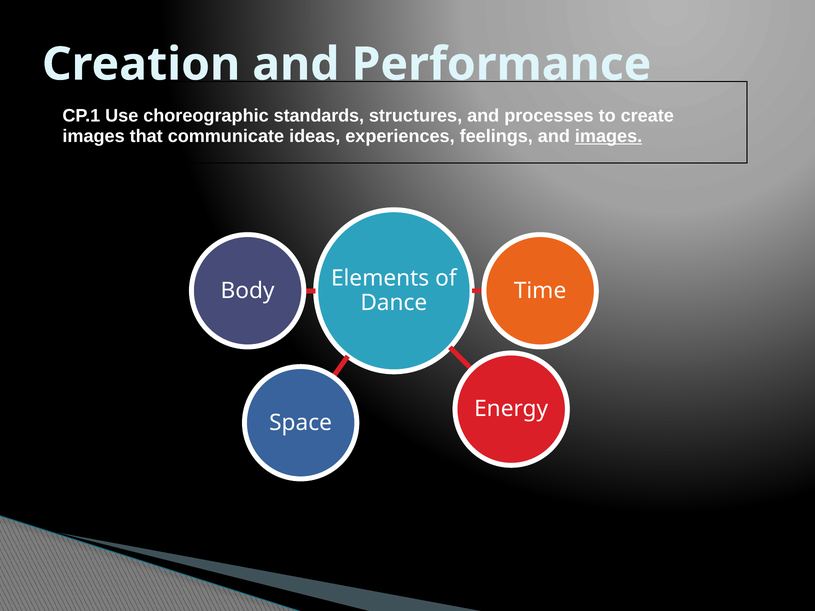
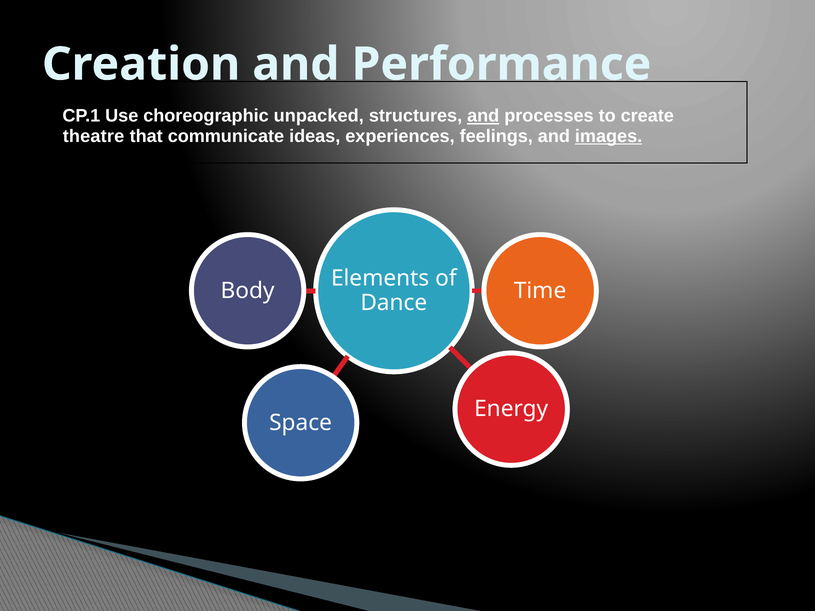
standards: standards -> unpacked
and at (483, 116) underline: none -> present
images at (94, 136): images -> theatre
